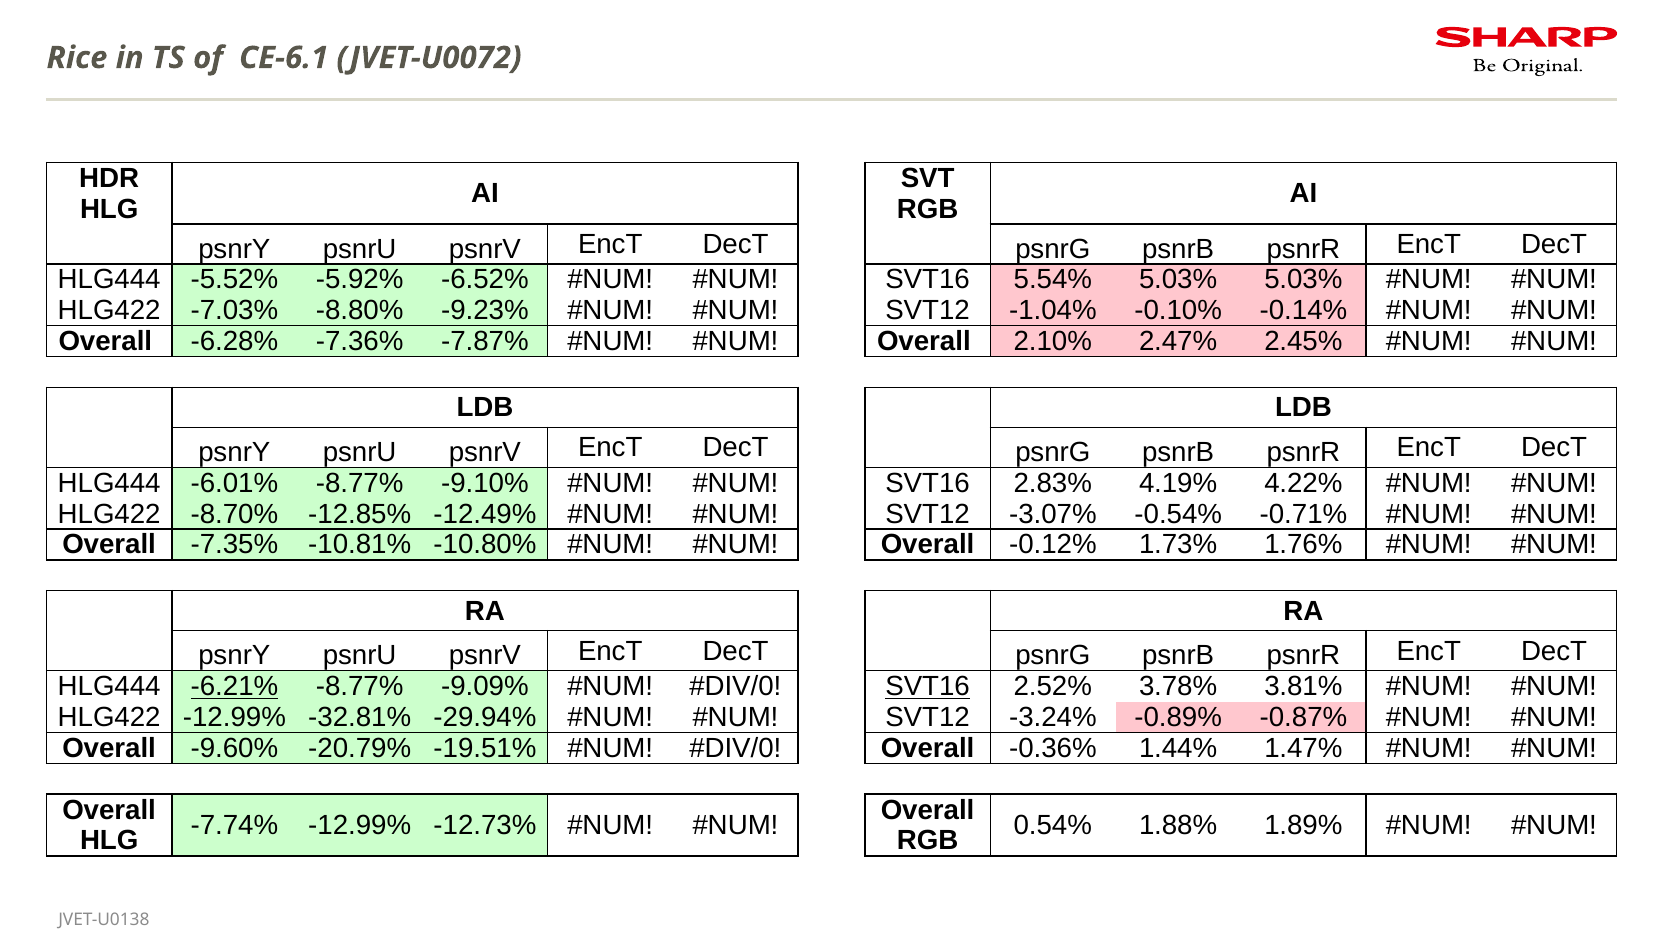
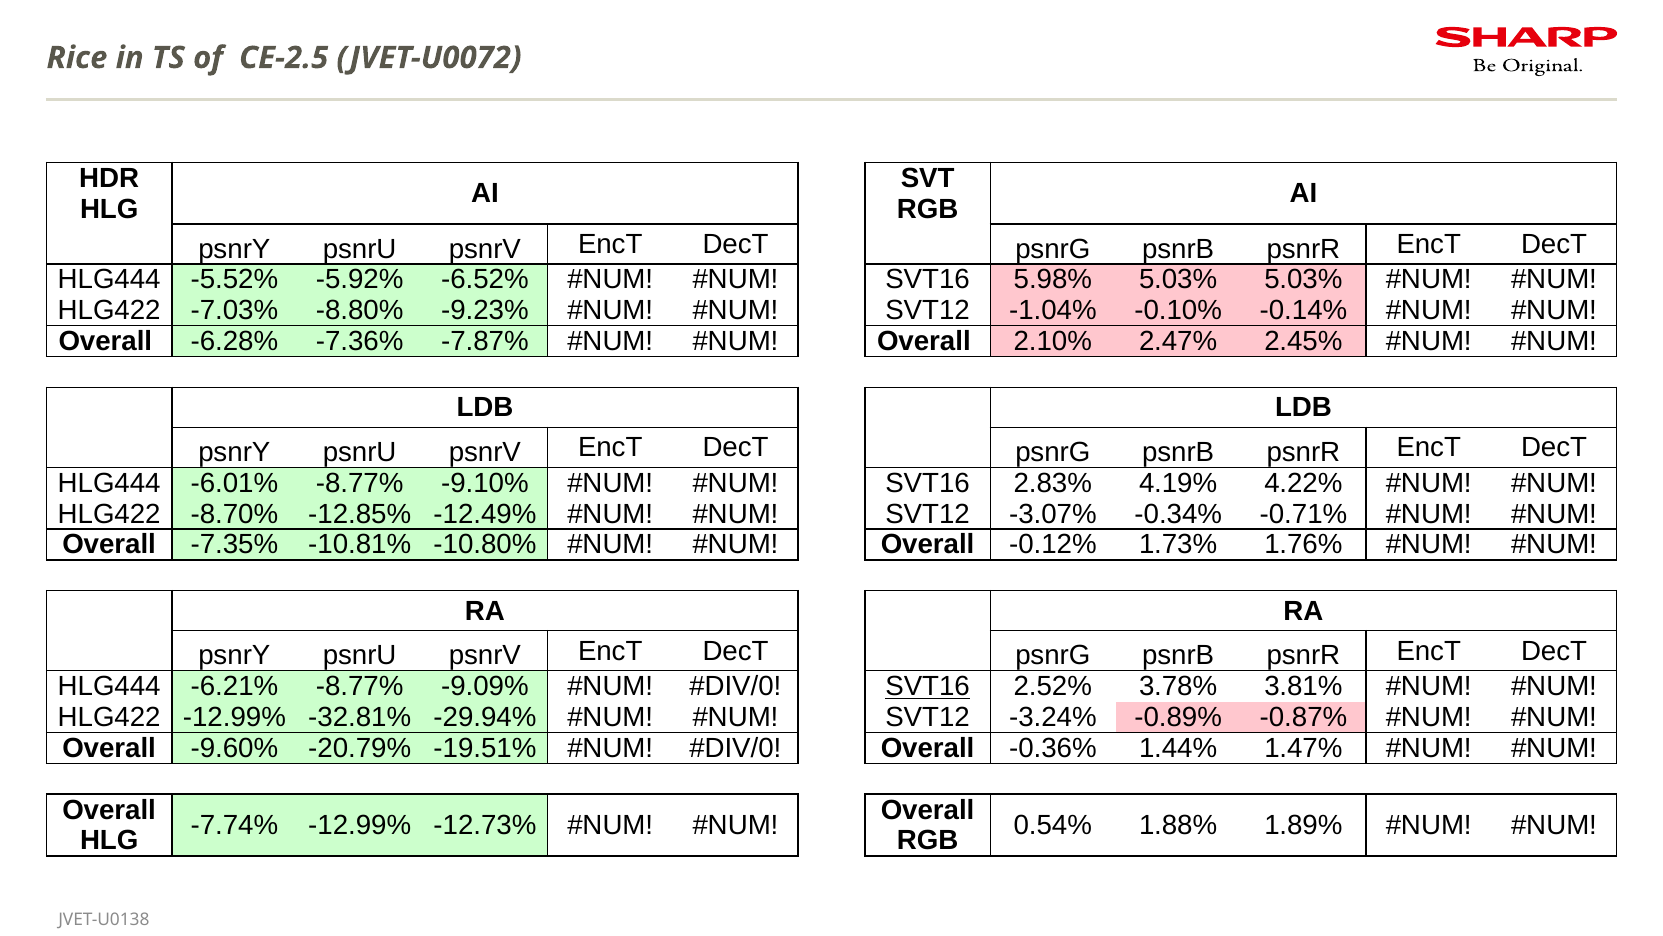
CE-6.1: CE-6.1 -> CE-2.5
5.54%: 5.54% -> 5.98%
-0.54%: -0.54% -> -0.34%
-6.21% underline: present -> none
